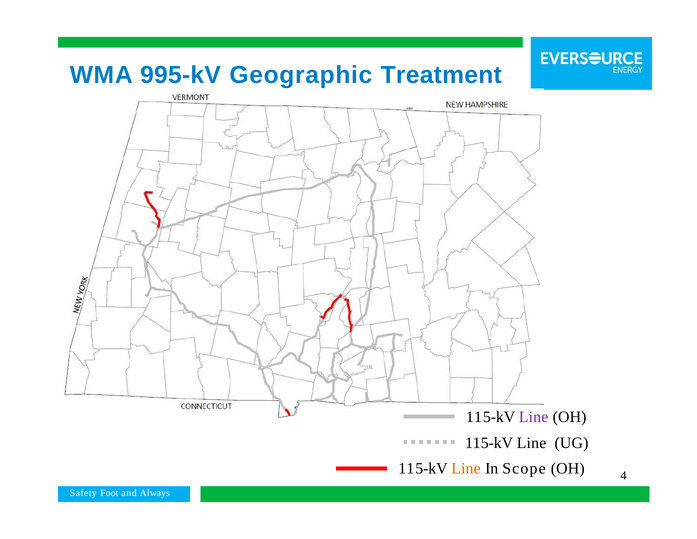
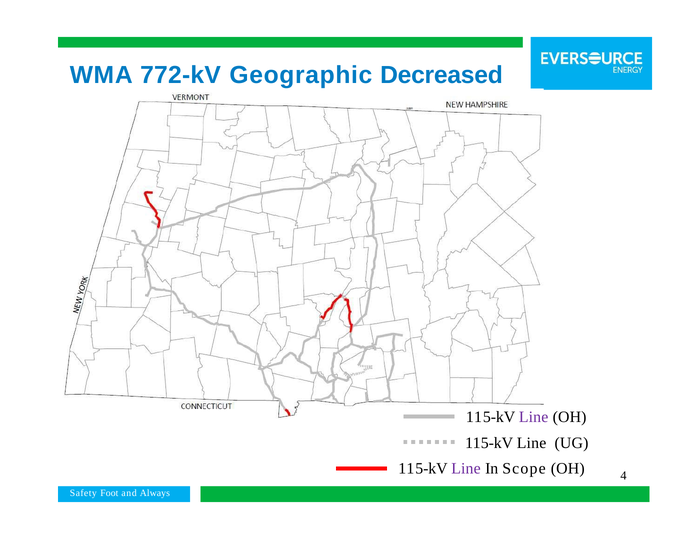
995-kV: 995-kV -> 772-kV
Treatment: Treatment -> Decreased
Line at (466, 468) colour: orange -> purple
